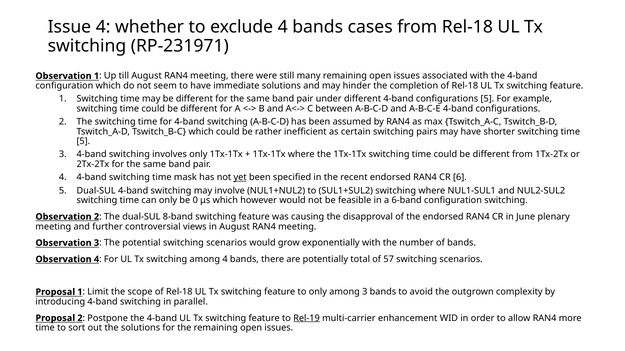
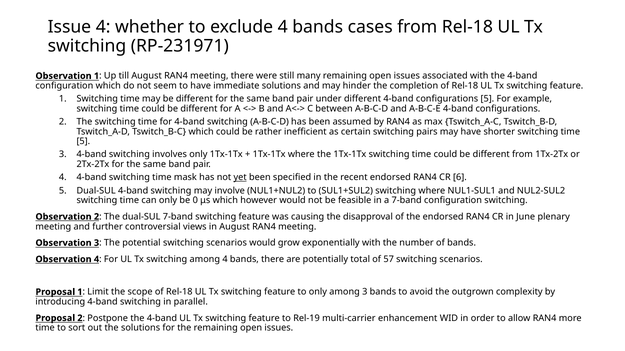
a 6-band: 6-band -> 7-band
dual-SUL 8-band: 8-band -> 7-band
Rel-19 underline: present -> none
